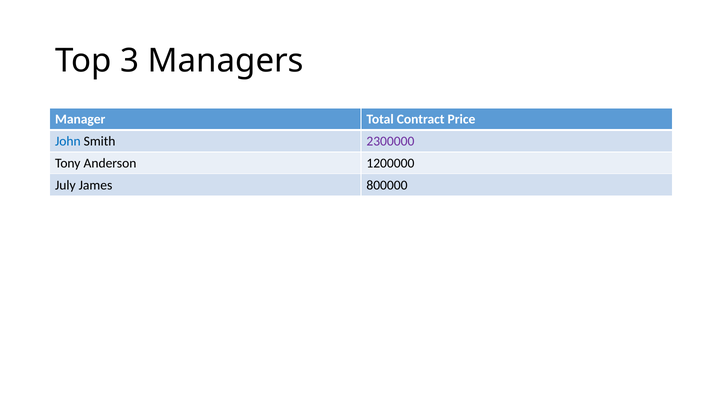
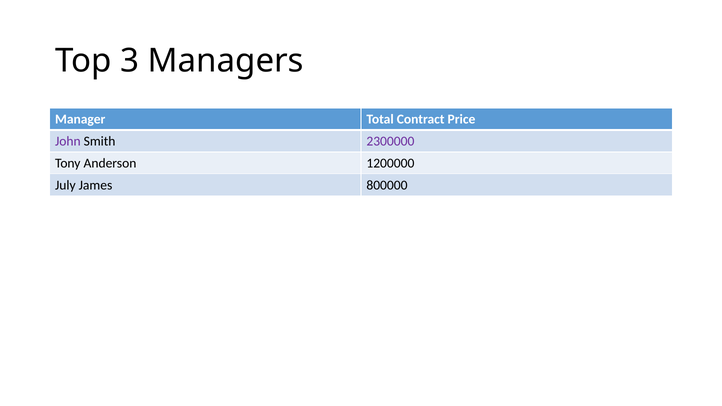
John colour: blue -> purple
